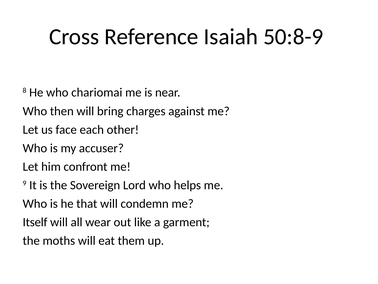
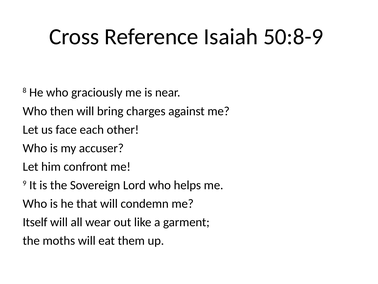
chariomai: chariomai -> graciously
